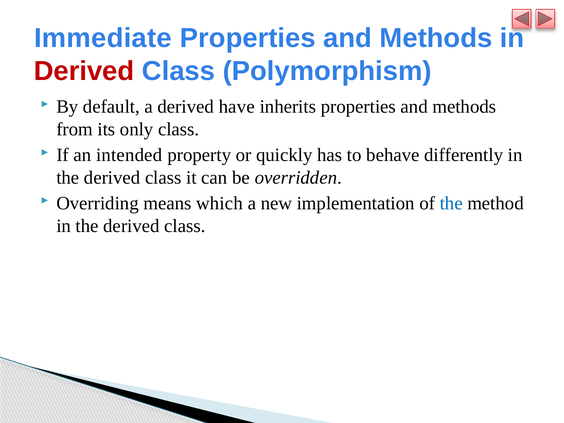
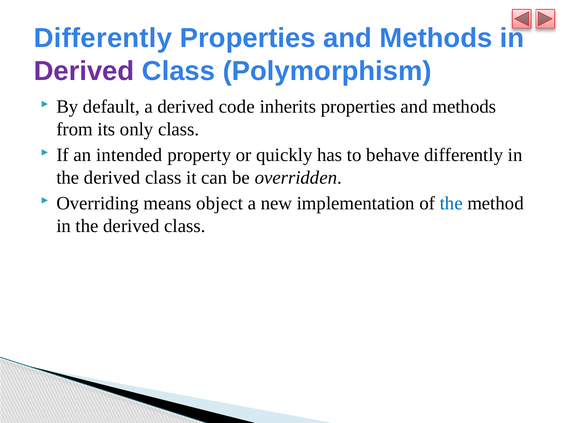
Immediate at (103, 38): Immediate -> Differently
Derived at (84, 71) colour: red -> purple
have: have -> code
which: which -> object
